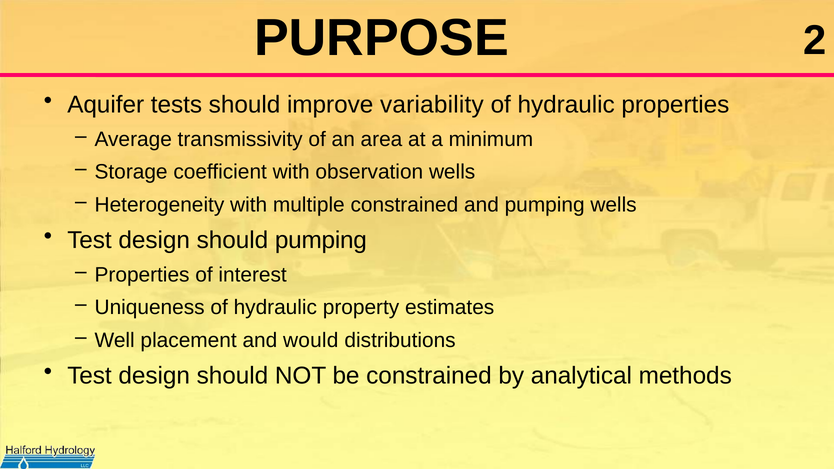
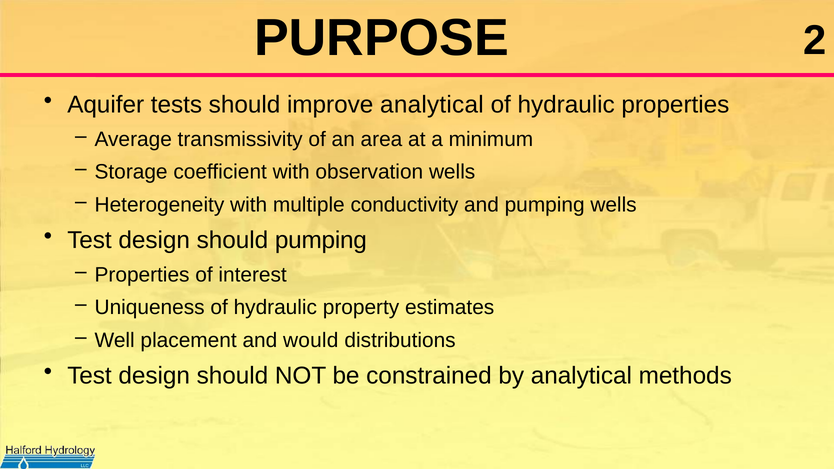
improve variability: variability -> analytical
multiple constrained: constrained -> conductivity
